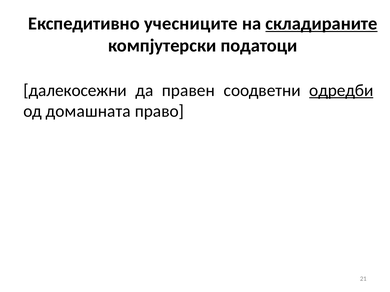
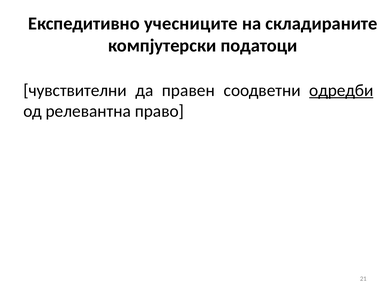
складираните underline: present -> none
далекосежни: далекосежни -> чувствителни
домашната: домашната -> релевантна
